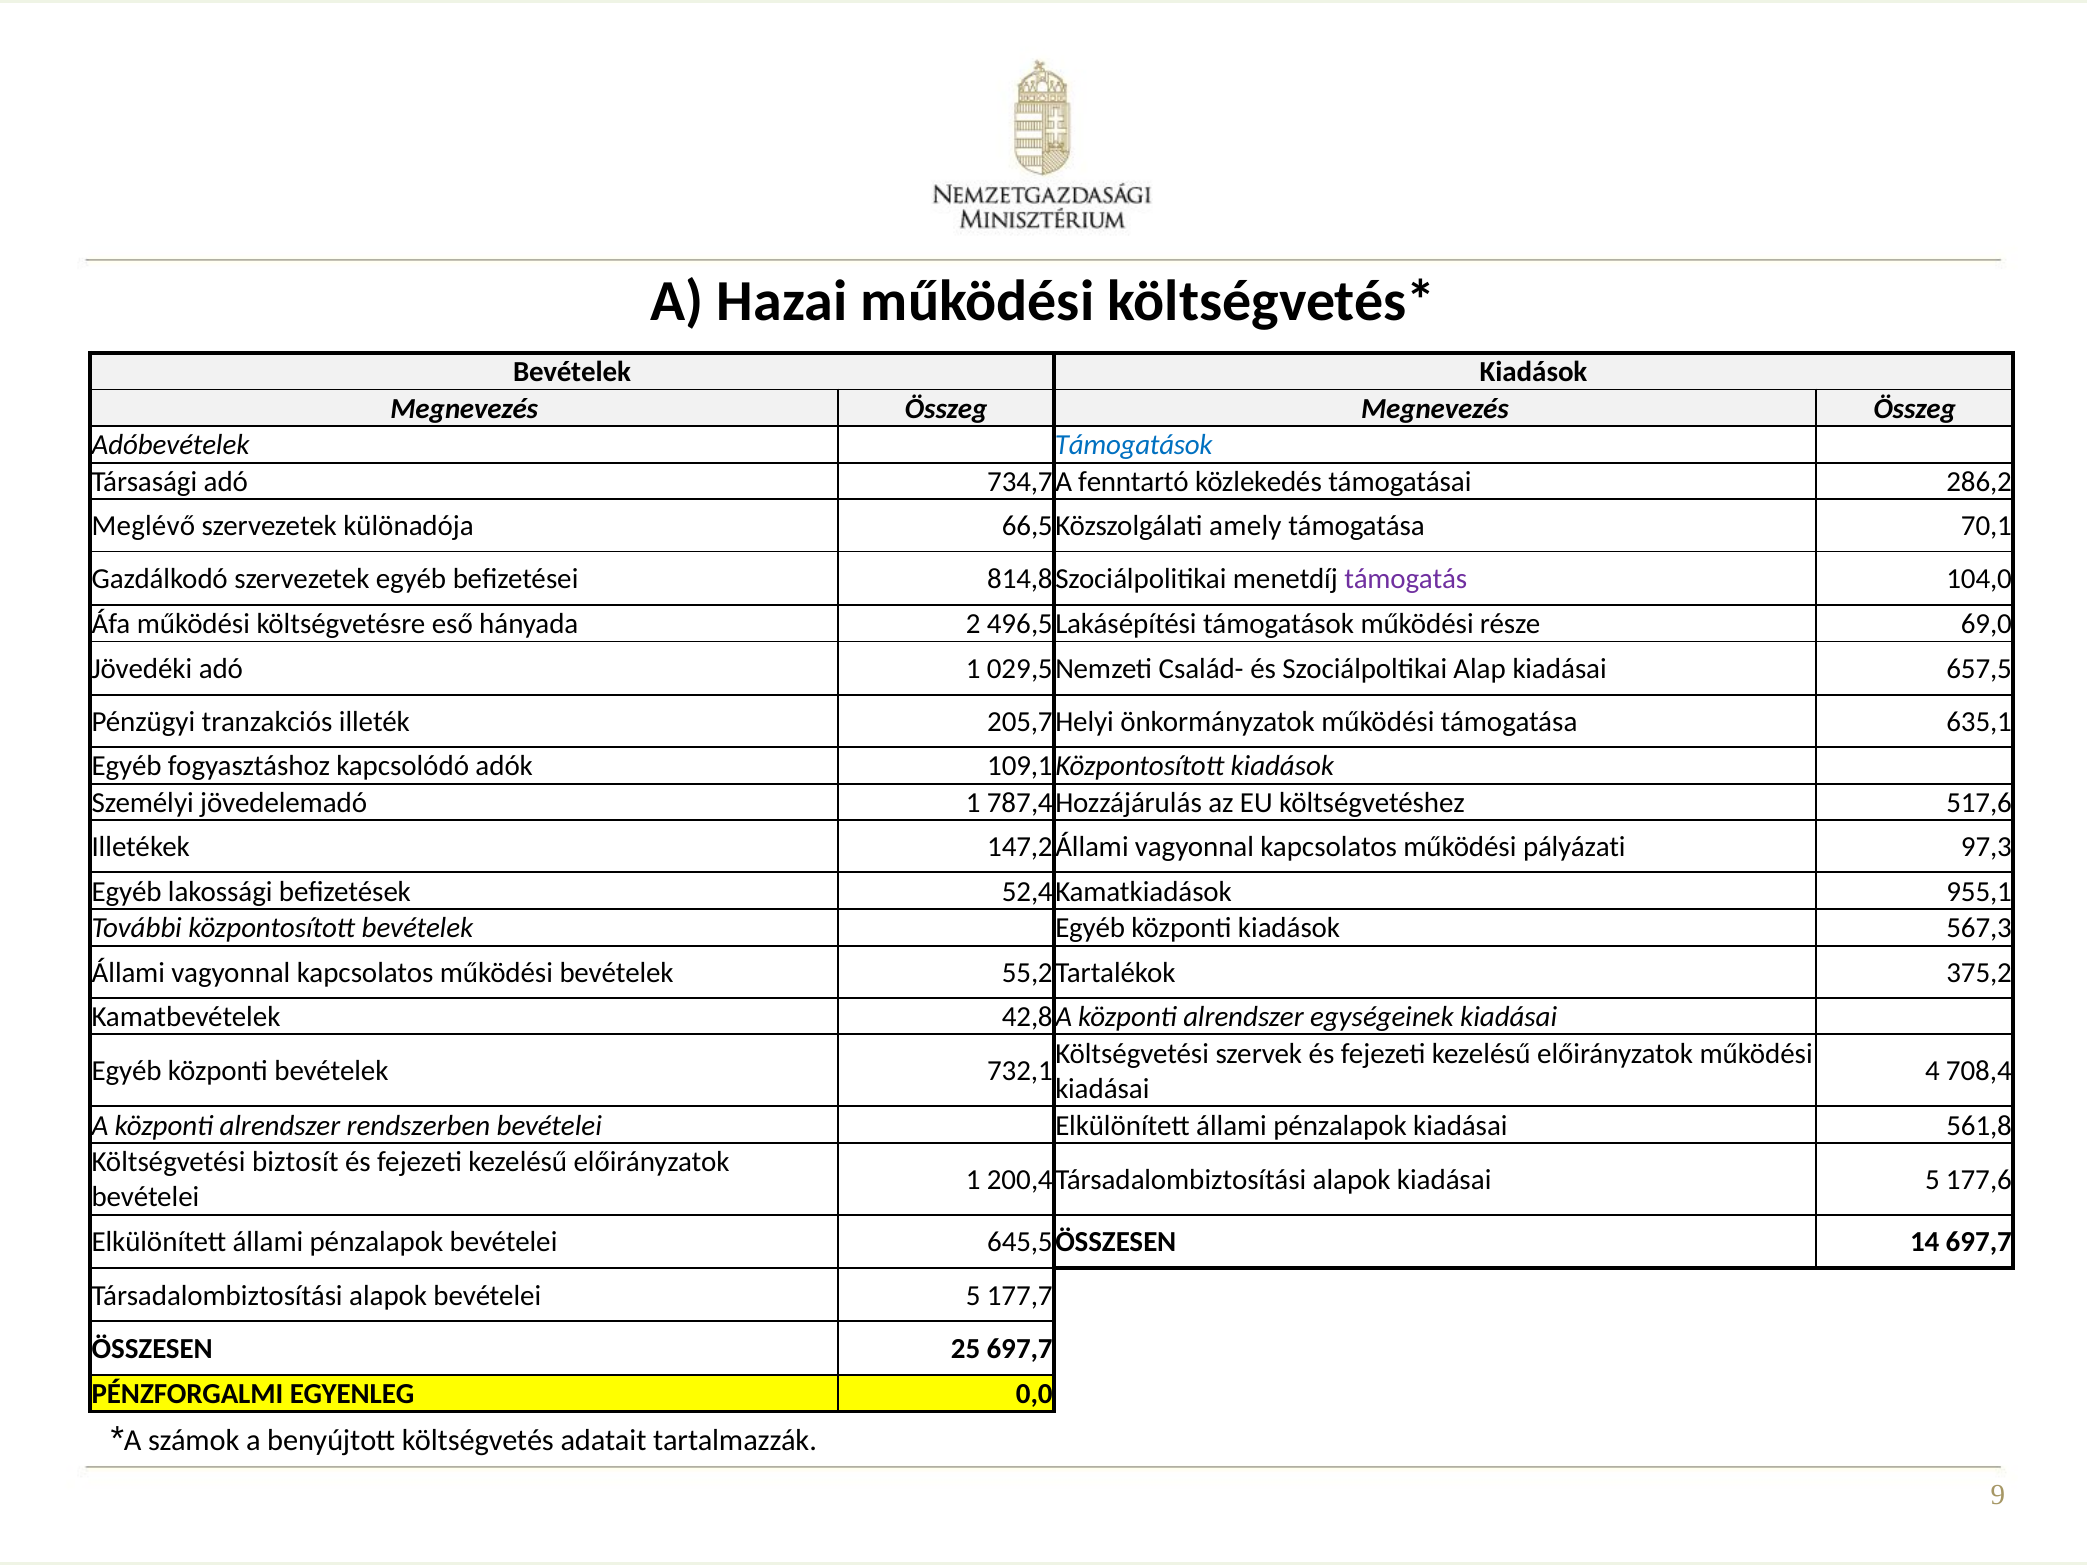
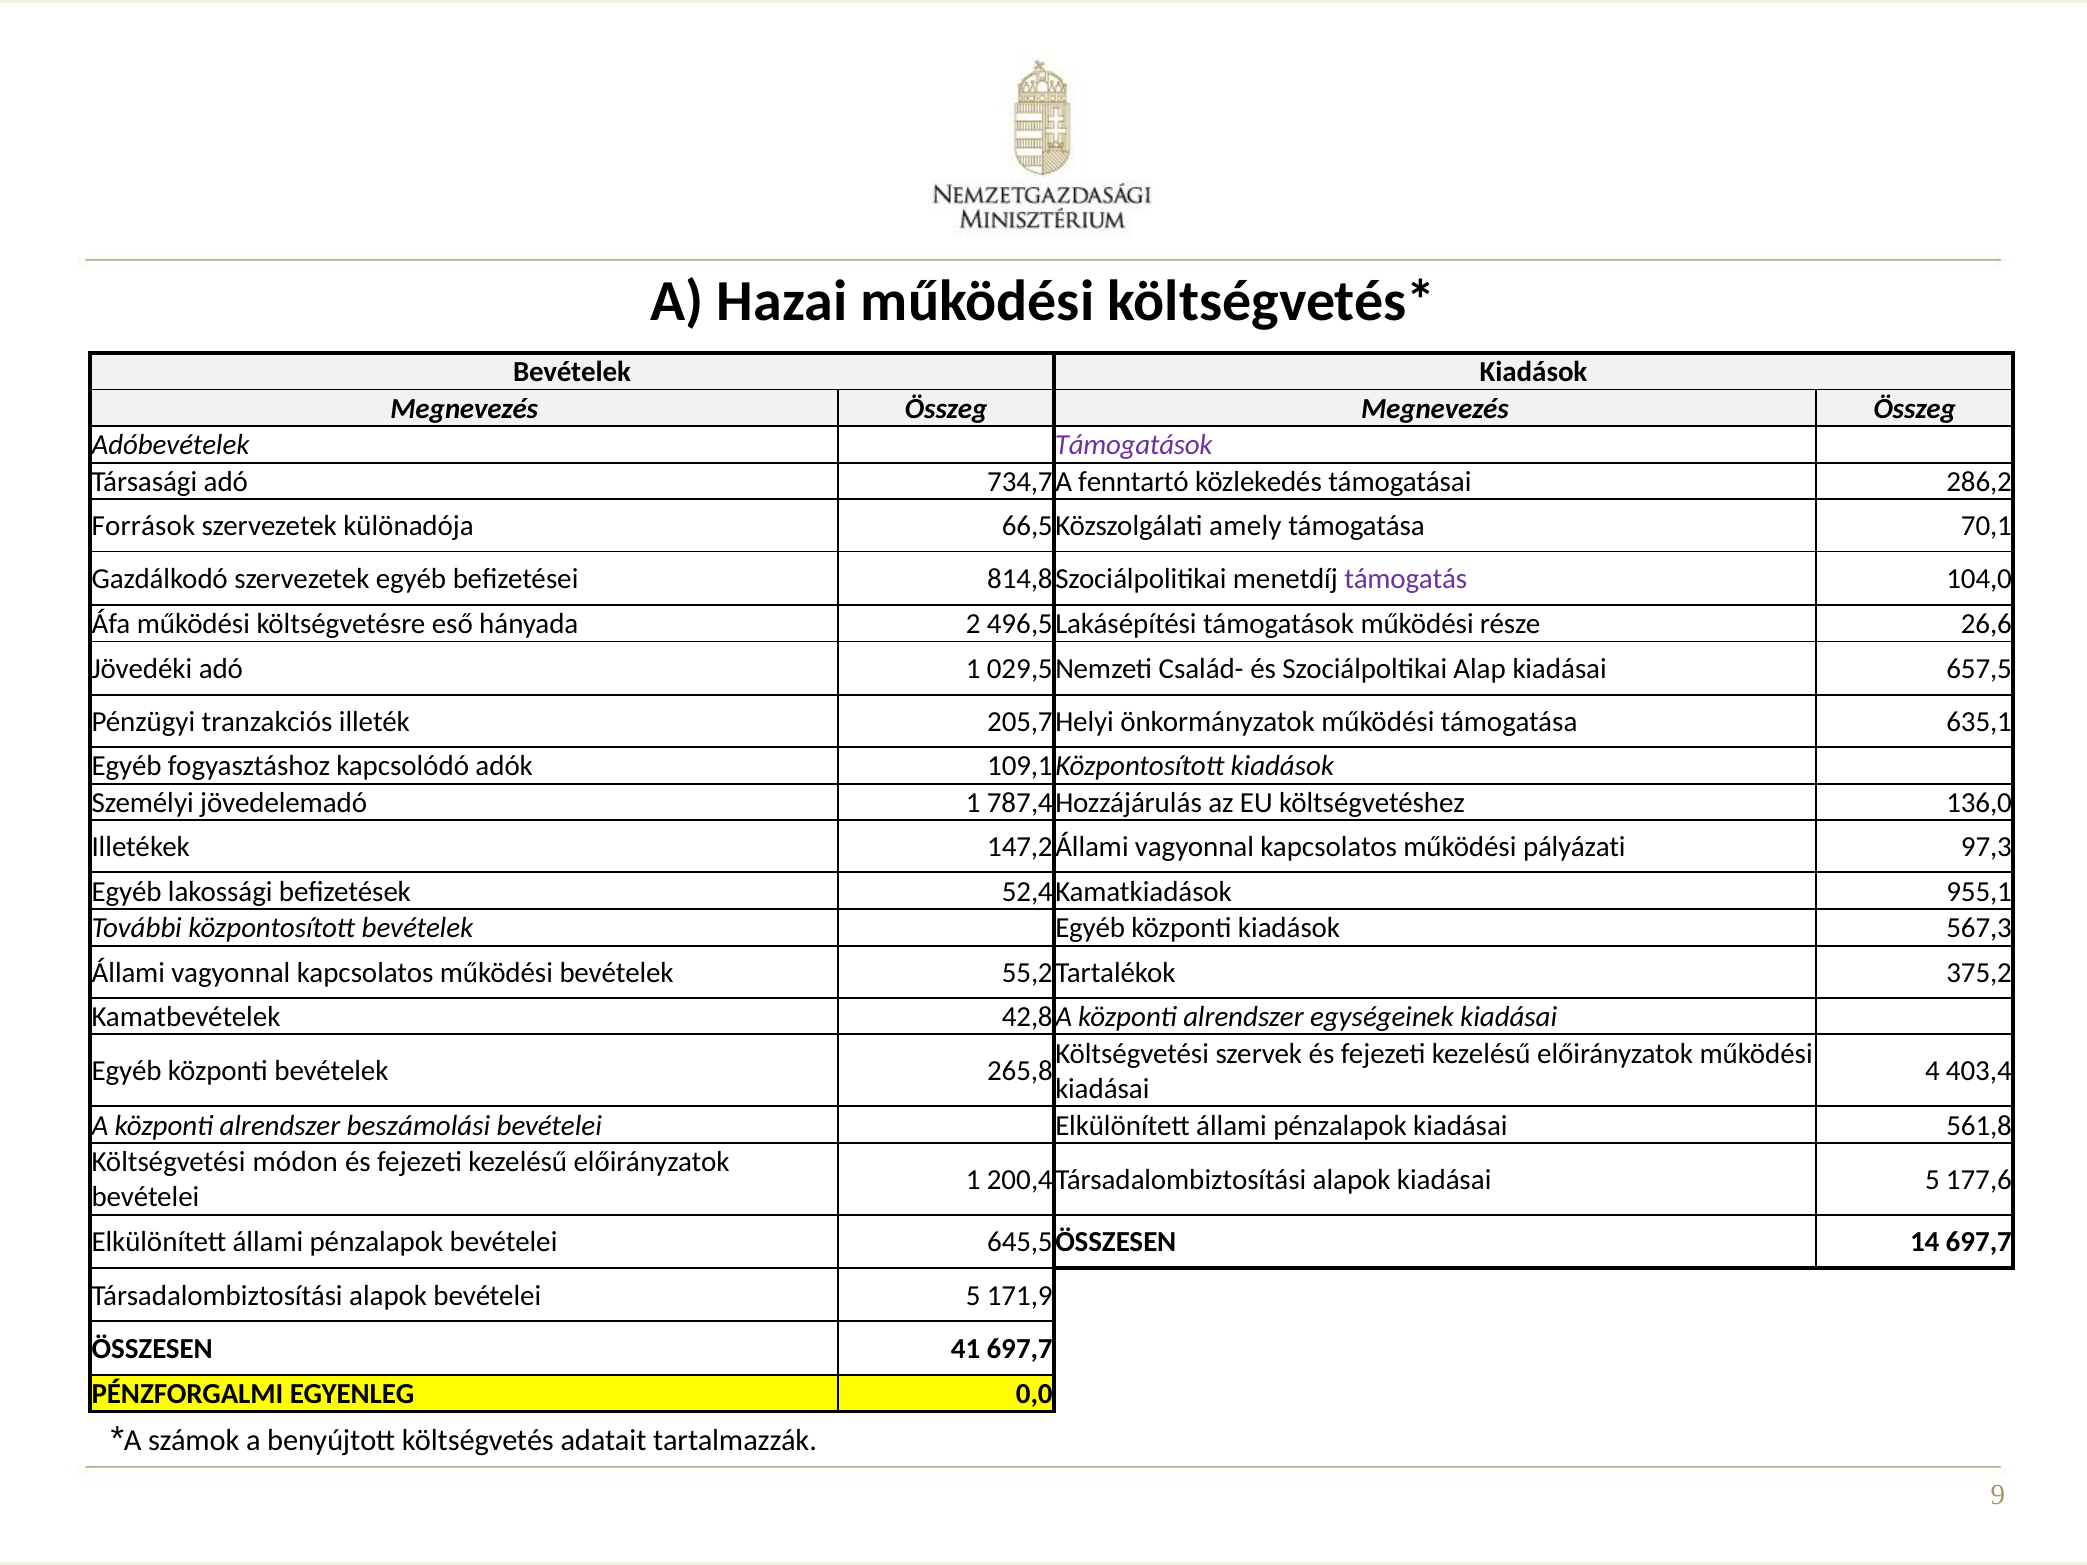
Támogatások at (1134, 445) colour: blue -> purple
Meglévő: Meglévő -> Források
69,0: 69,0 -> 26,6
517,6: 517,6 -> 136,0
732,1: 732,1 -> 265,8
708,4: 708,4 -> 403,4
rendszerben: rendszerben -> beszámolási
biztosít: biztosít -> módon
177,7: 177,7 -> 171,9
25: 25 -> 41
